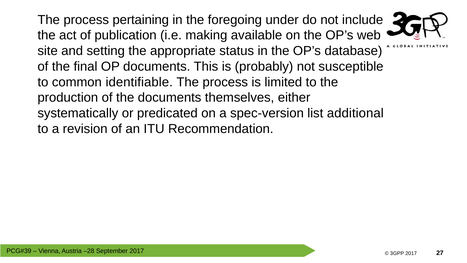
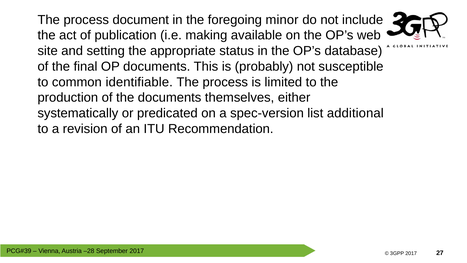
pertaining: pertaining -> document
under: under -> minor
